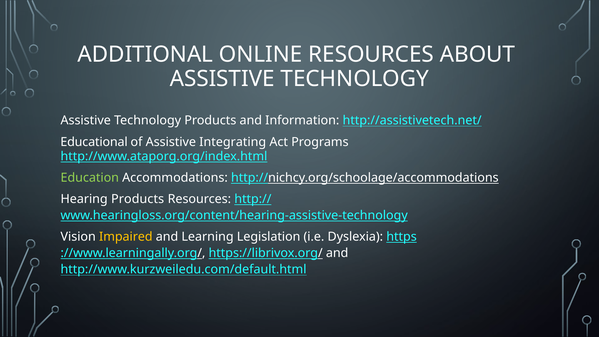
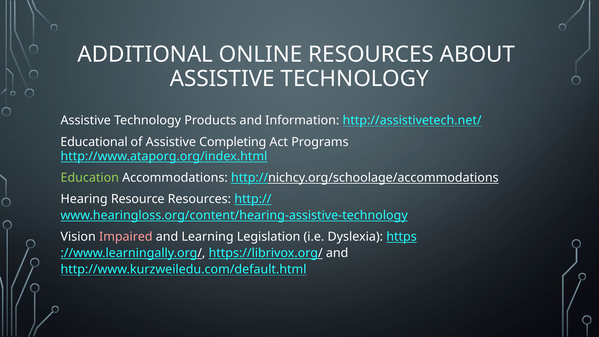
Integrating: Integrating -> Completing
Hearing Products: Products -> Resource
Impaired colour: yellow -> pink
